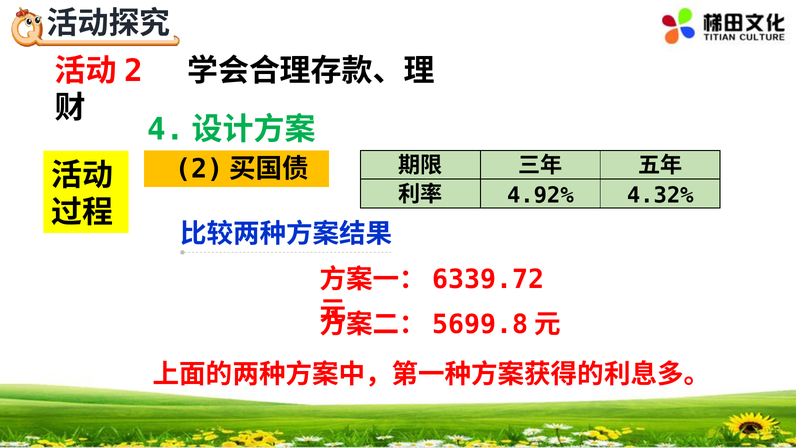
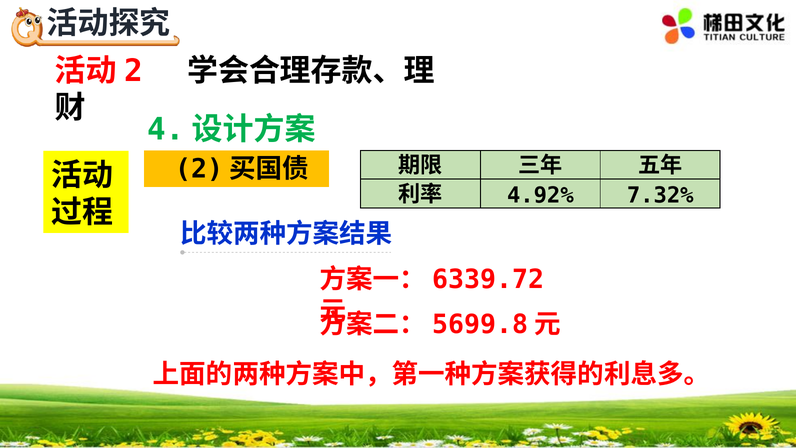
4.32%: 4.32% -> 7.32%
